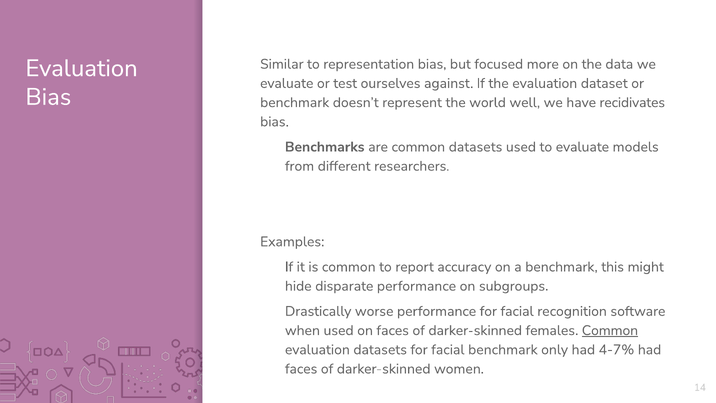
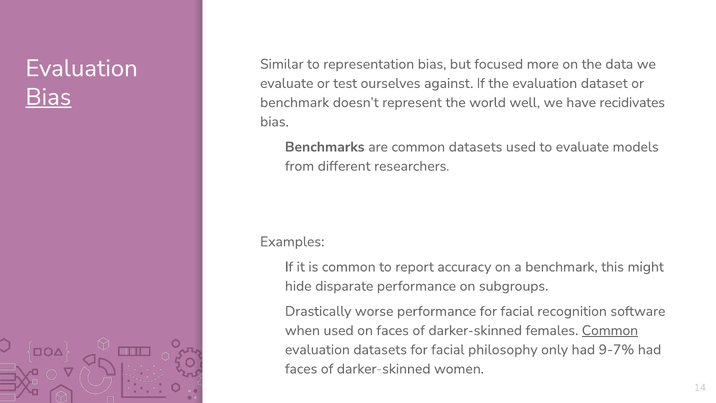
Bias at (48, 97) underline: none -> present
facial benchmark: benchmark -> philosophy
4-7%: 4-7% -> 9-7%
